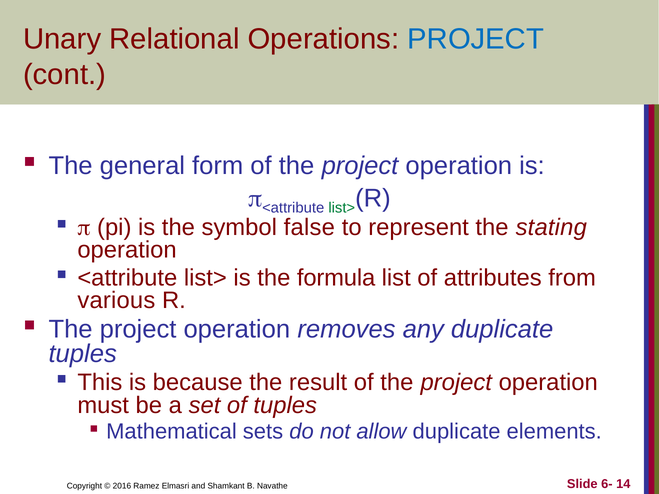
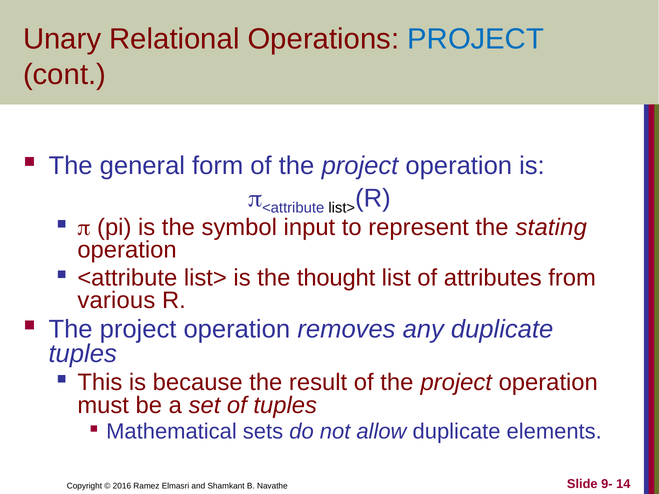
list> at (342, 208) colour: green -> black
false: false -> input
formula: formula -> thought
6-: 6- -> 9-
